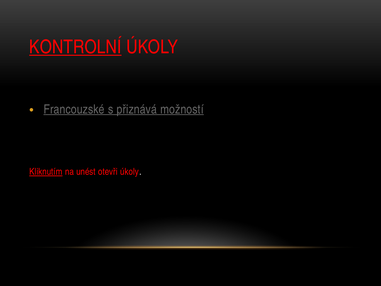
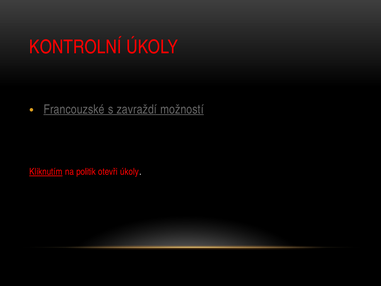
KONTROLNÍ underline: present -> none
přiznává: přiznává -> zavraždí
unést: unést -> politik
